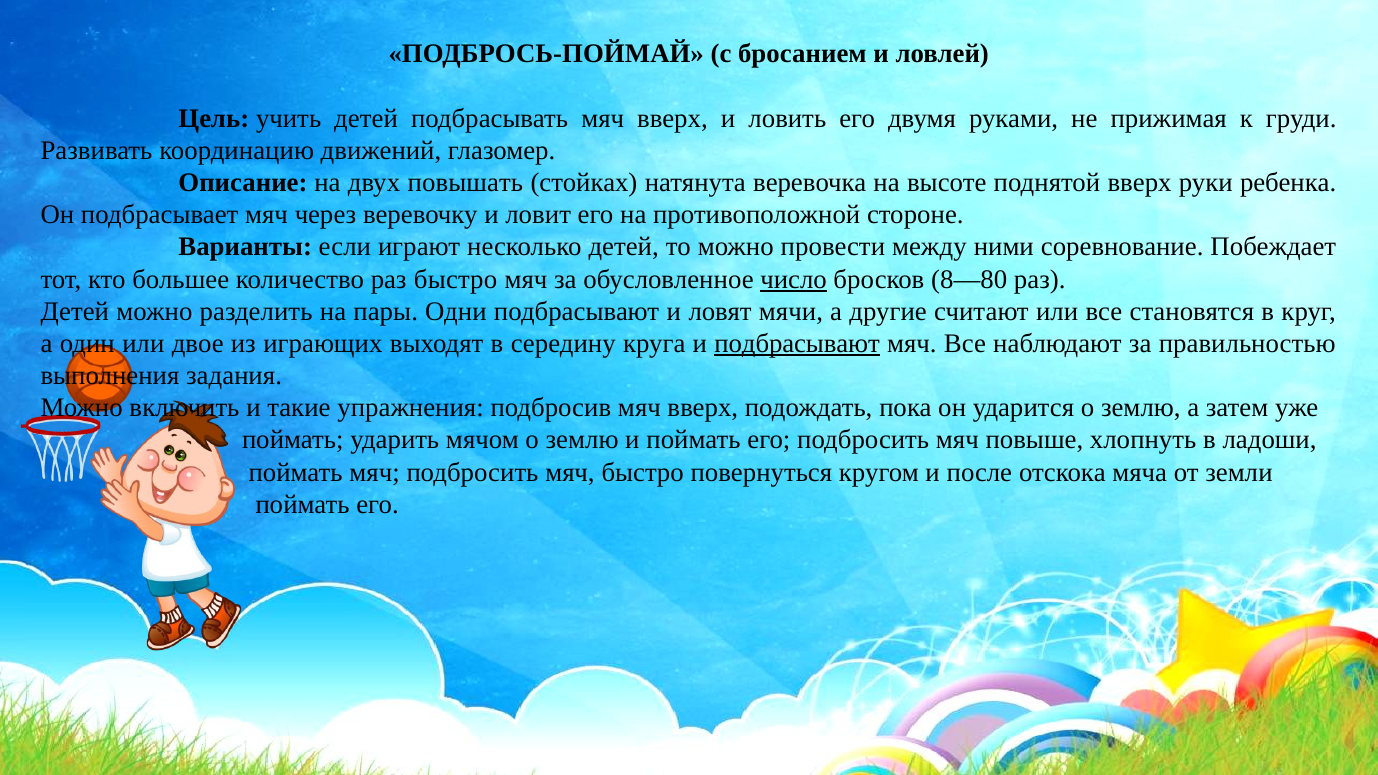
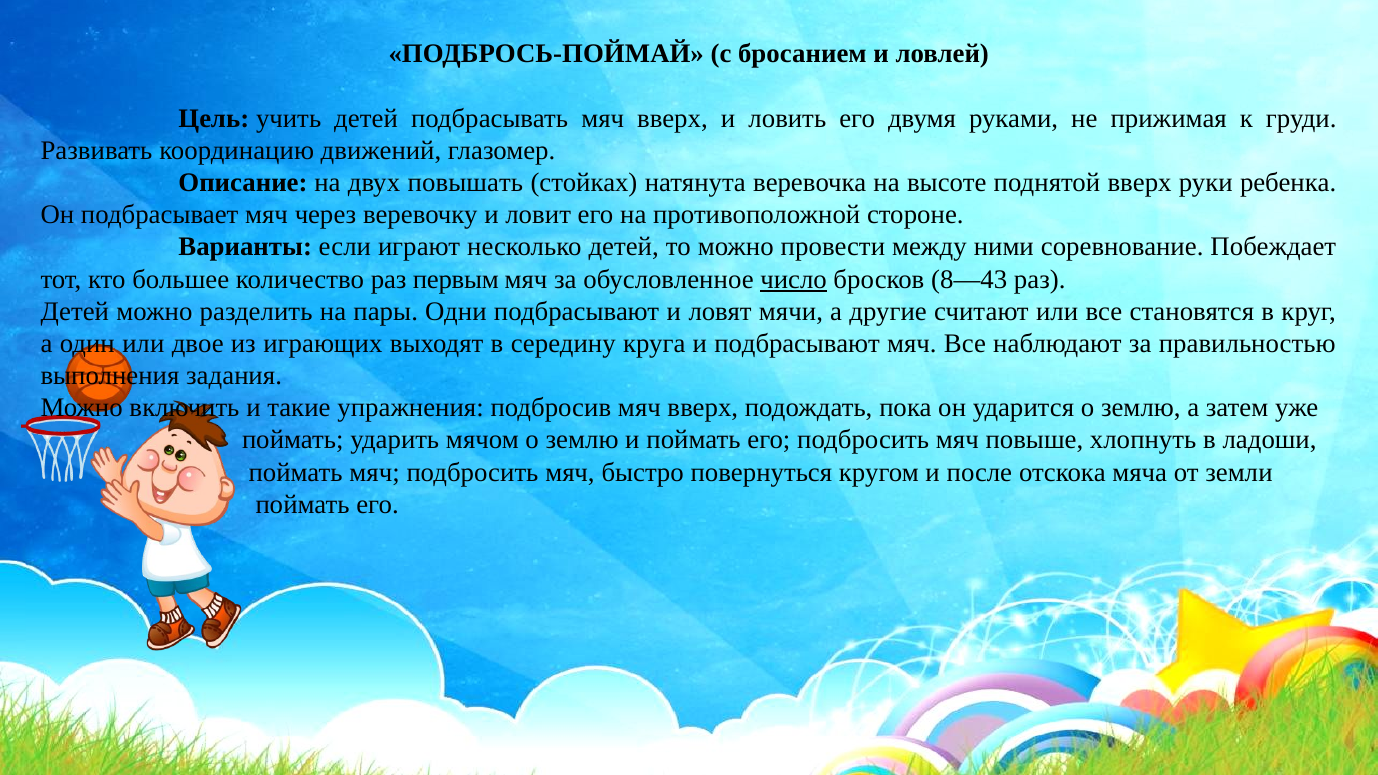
раз быстро: быстро -> первым
8—80: 8—80 -> 8—43
подбрасывают at (797, 344) underline: present -> none
